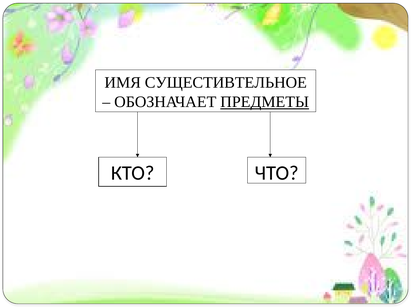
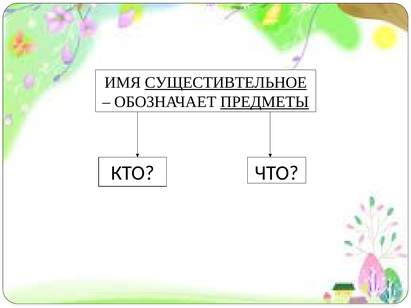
СУЩЕСТИВТЕЛЬНОЕ underline: none -> present
